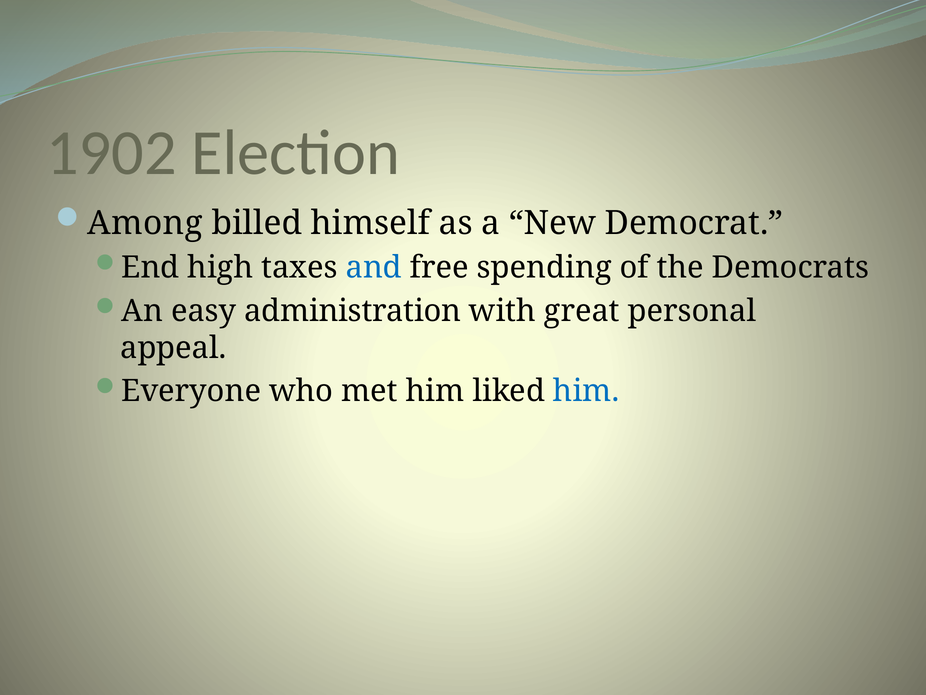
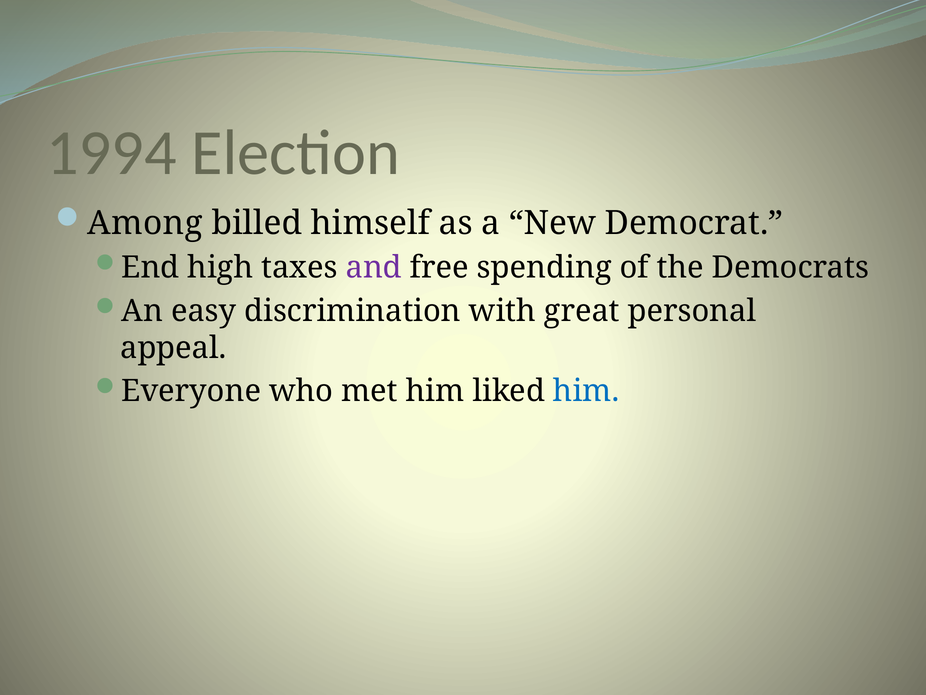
1902: 1902 -> 1994
and colour: blue -> purple
administration: administration -> discrimination
